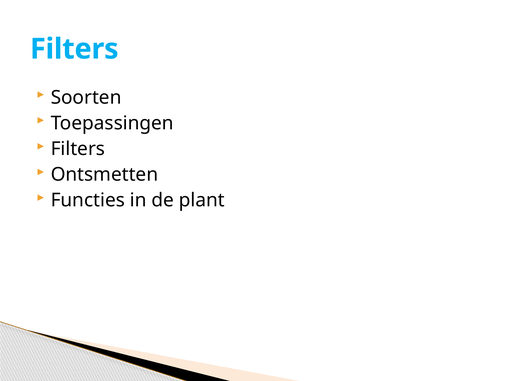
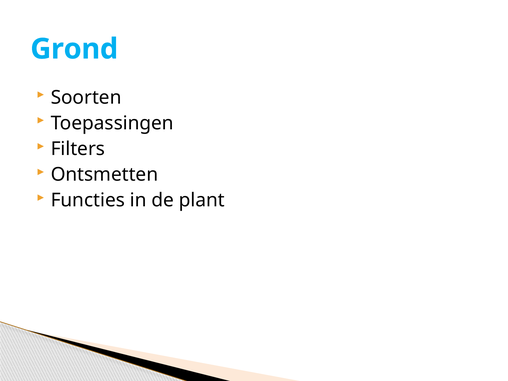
Filters at (74, 49): Filters -> Grond
